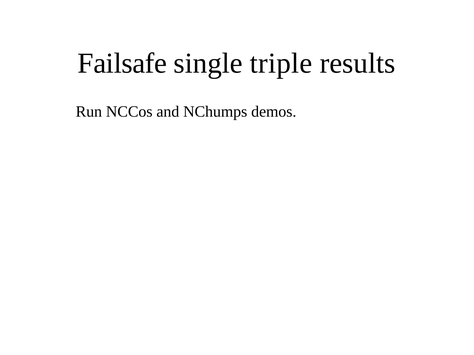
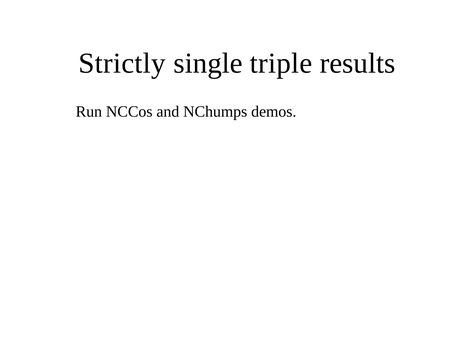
Failsafe: Failsafe -> Strictly
